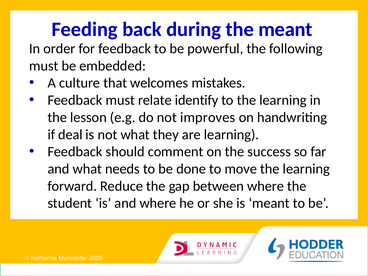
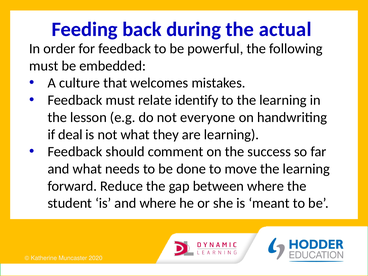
the meant: meant -> actual
improves: improves -> everyone
